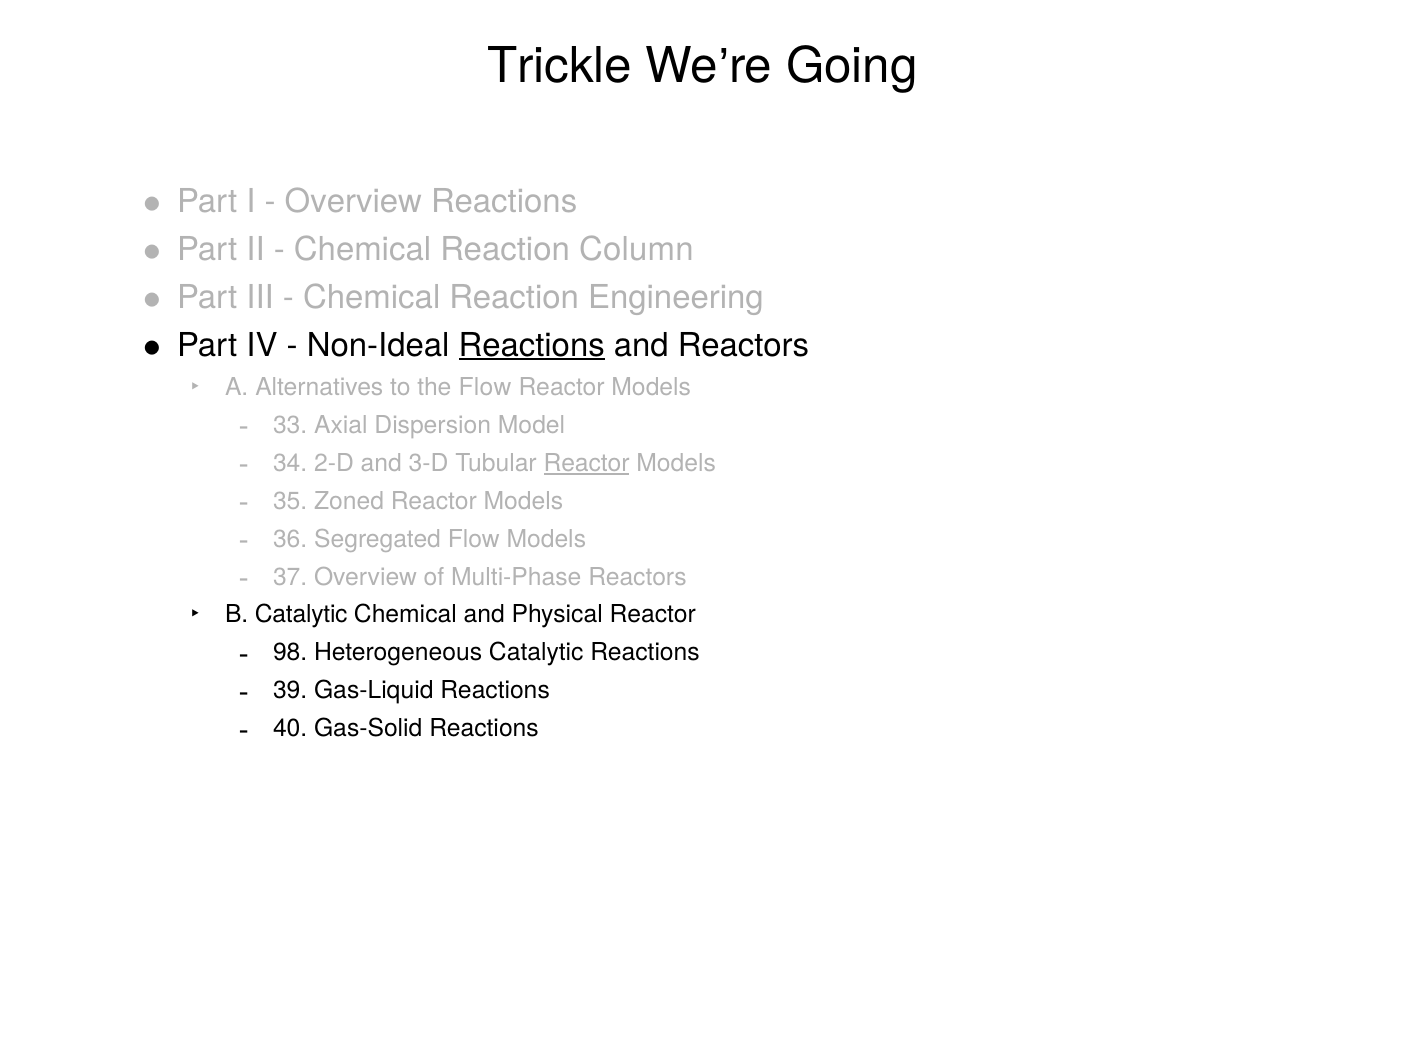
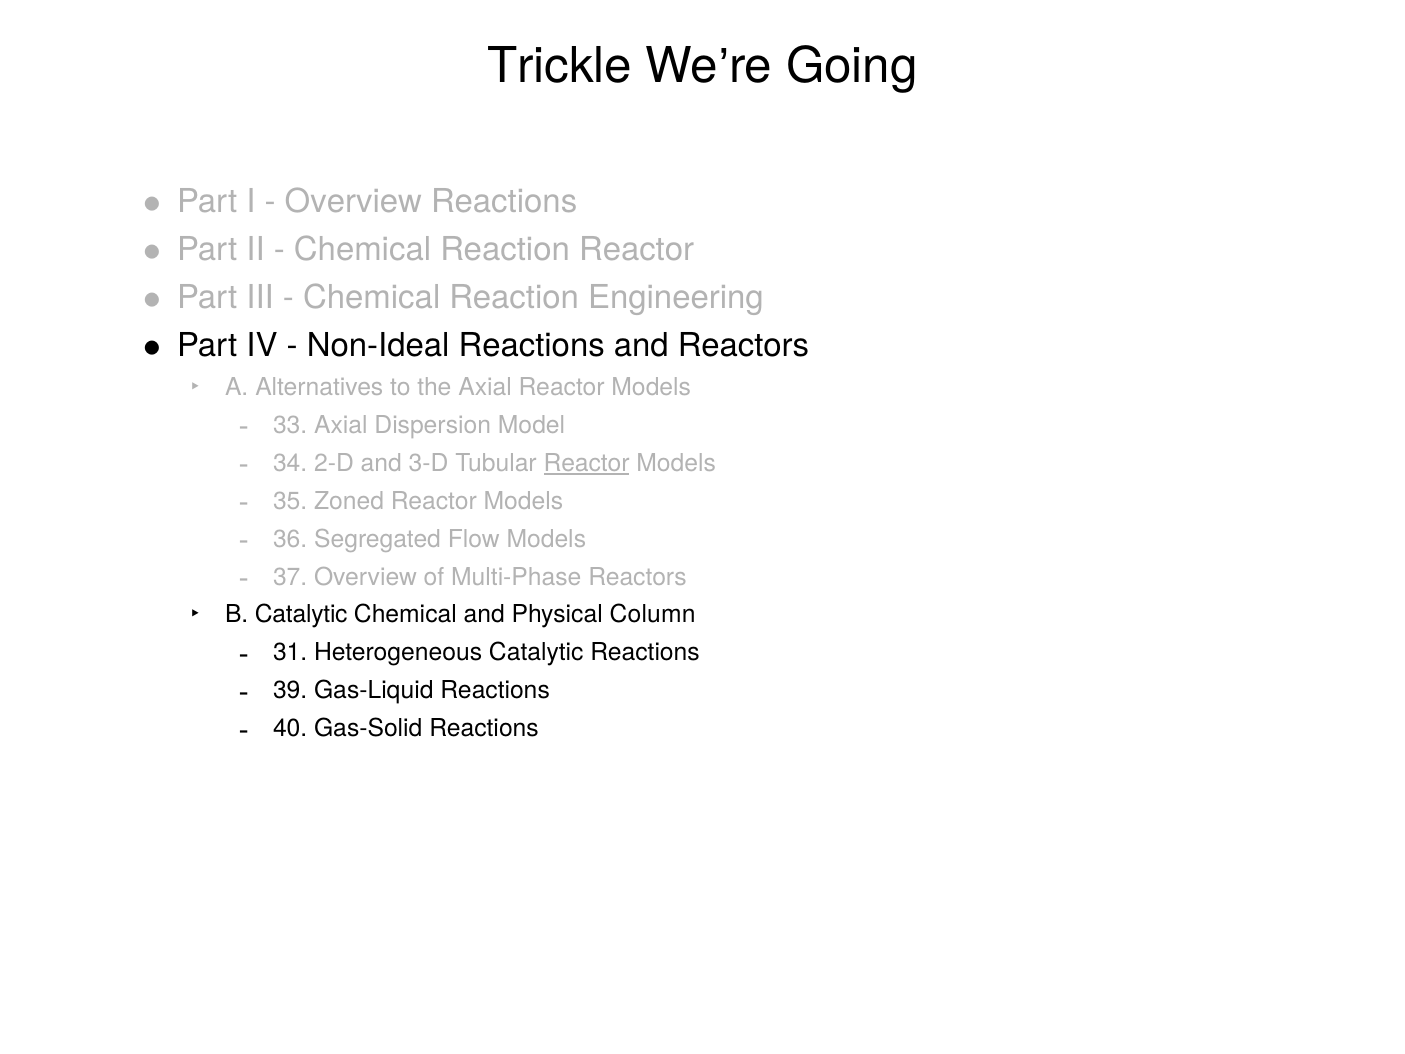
Reaction Column: Column -> Reactor
Reactions at (532, 345) underline: present -> none
the Flow: Flow -> Axial
Physical Reactor: Reactor -> Column
98: 98 -> 31
